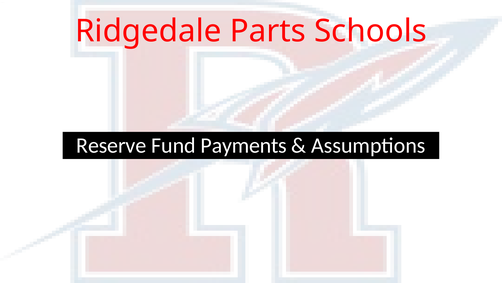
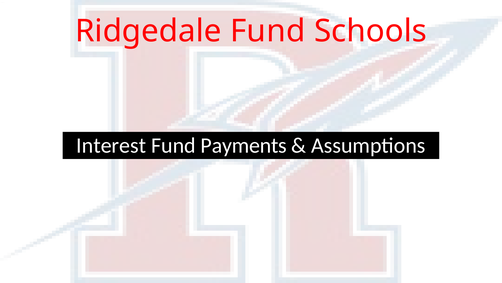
Ridgedale Parts: Parts -> Fund
Reserve: Reserve -> Interest
